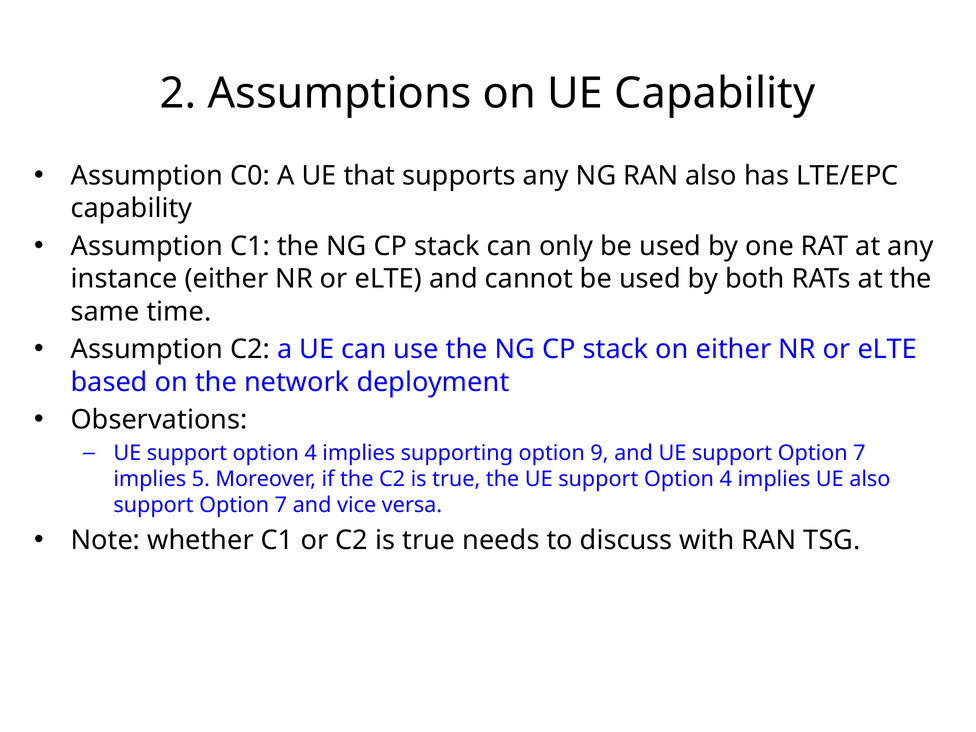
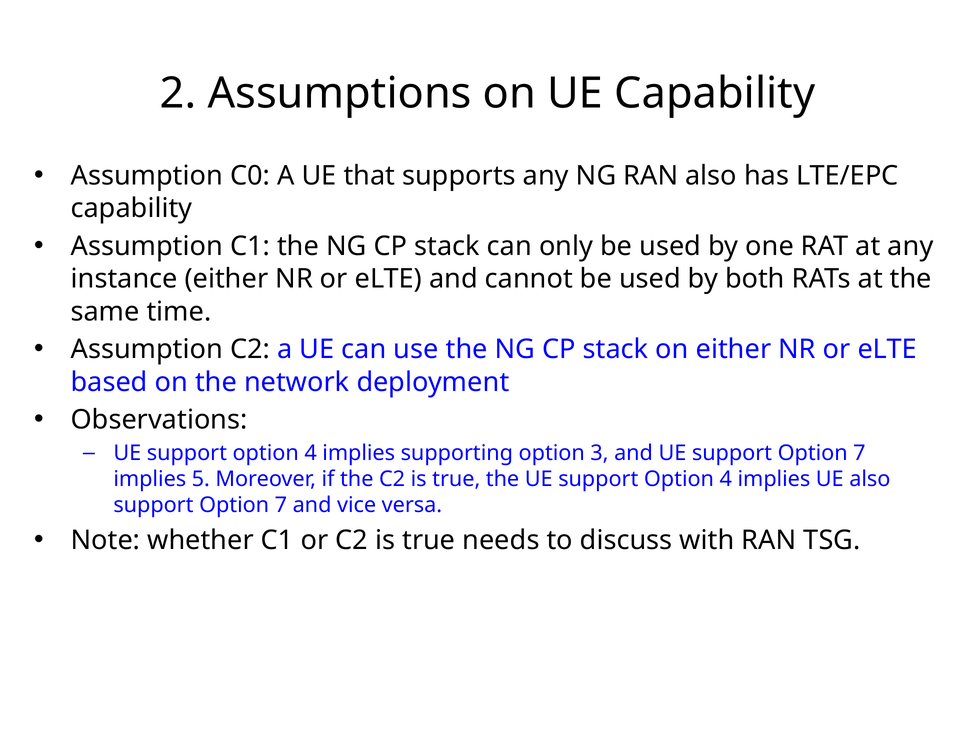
9: 9 -> 3
